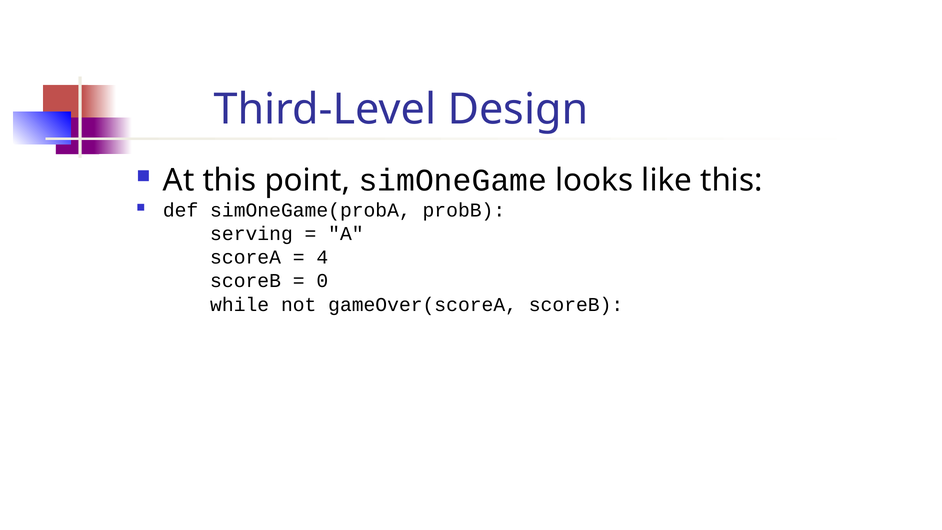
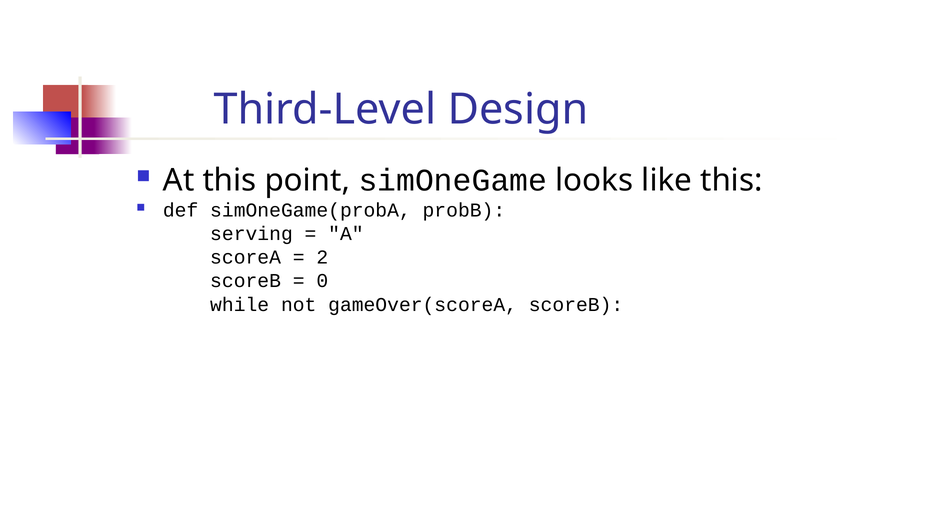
4: 4 -> 2
